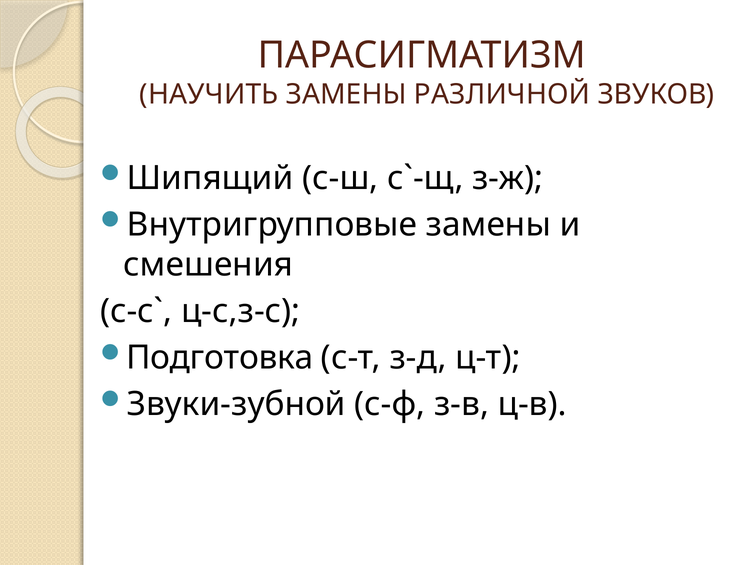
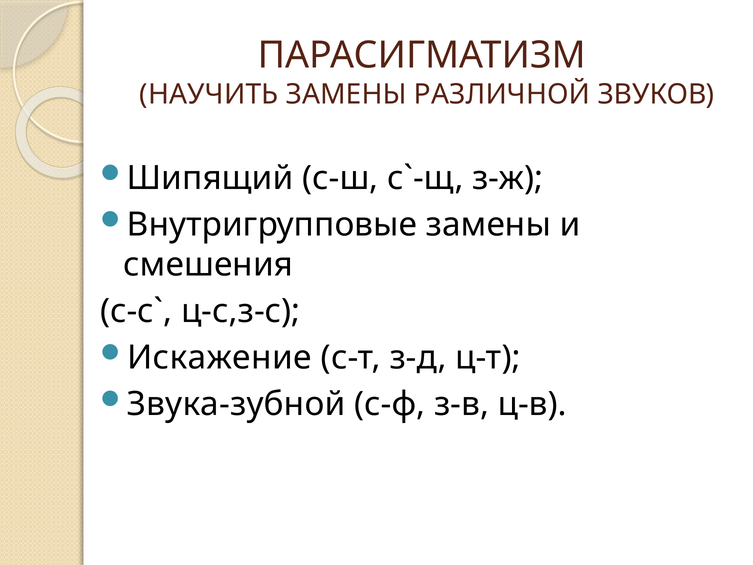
Подготовка: Подготовка -> Искажение
Звуки-зубной: Звуки-зубной -> Звука-зубной
